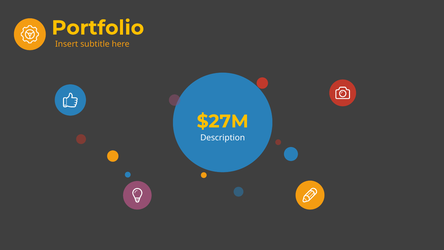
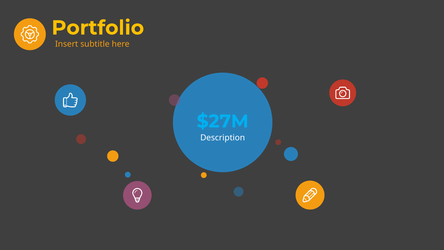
$27M colour: yellow -> light blue
